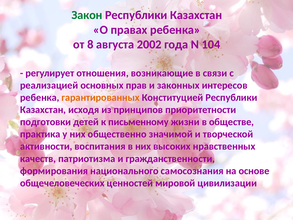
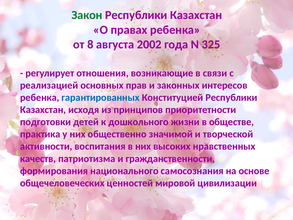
104: 104 -> 325
гарантированных colour: orange -> blue
письменному: письменному -> дошкольного
